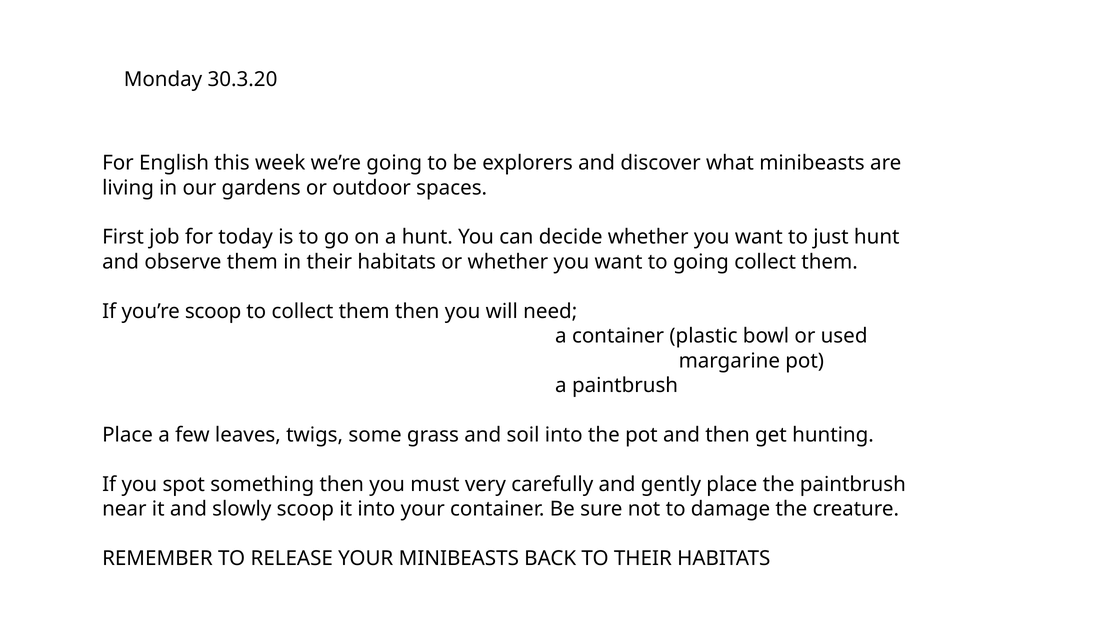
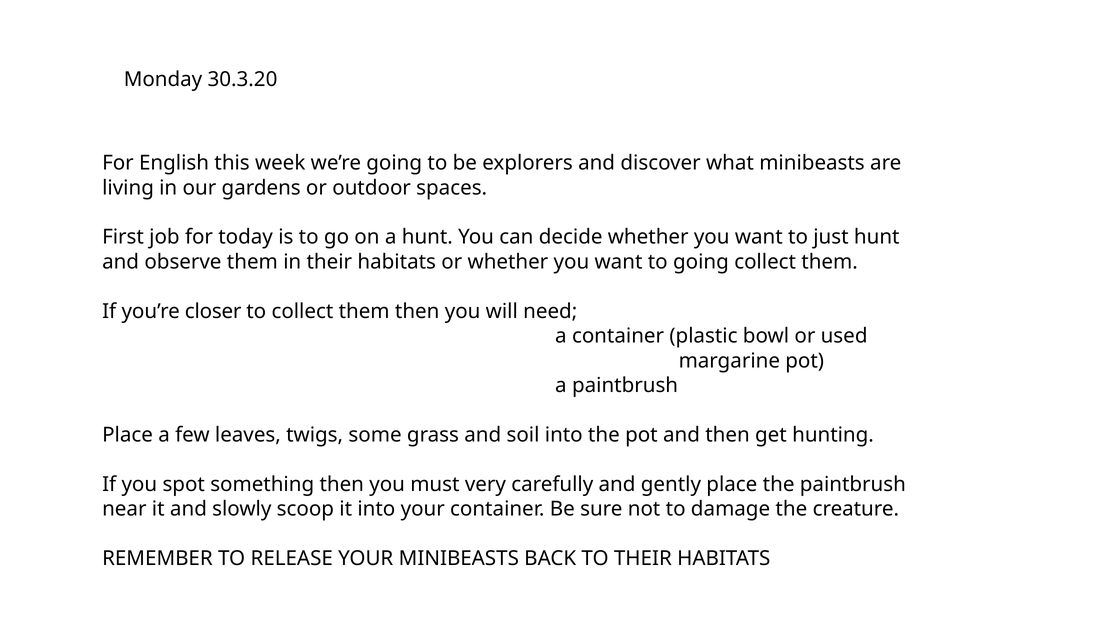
you’re scoop: scoop -> closer
